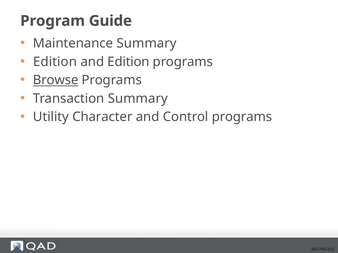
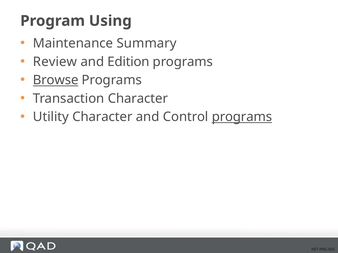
Guide: Guide -> Using
Edition at (55, 62): Edition -> Review
Transaction Summary: Summary -> Character
programs at (242, 117) underline: none -> present
